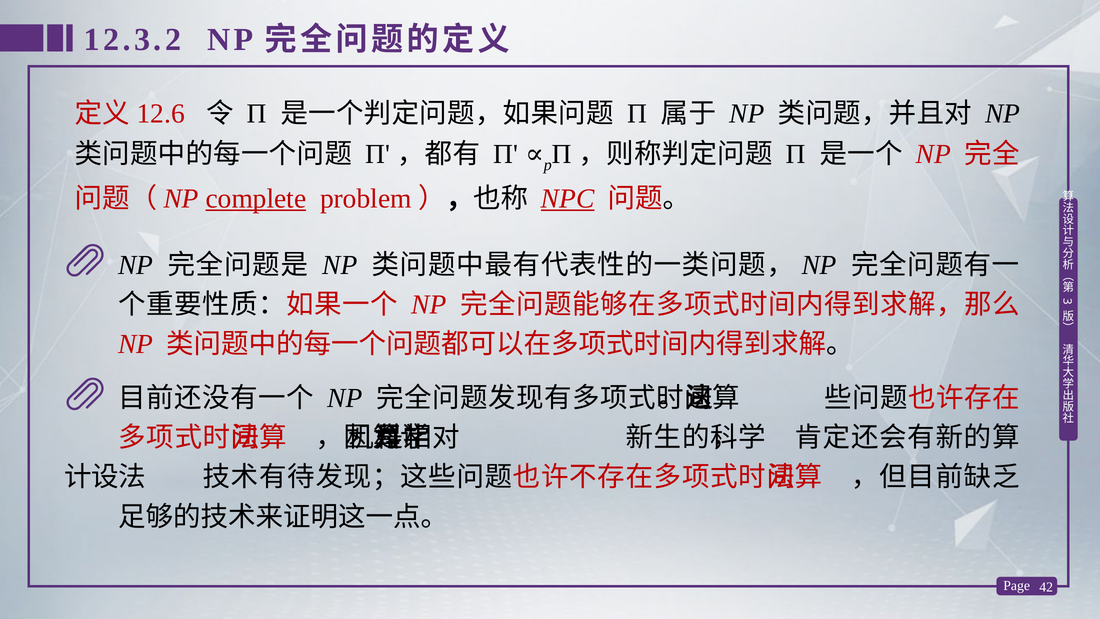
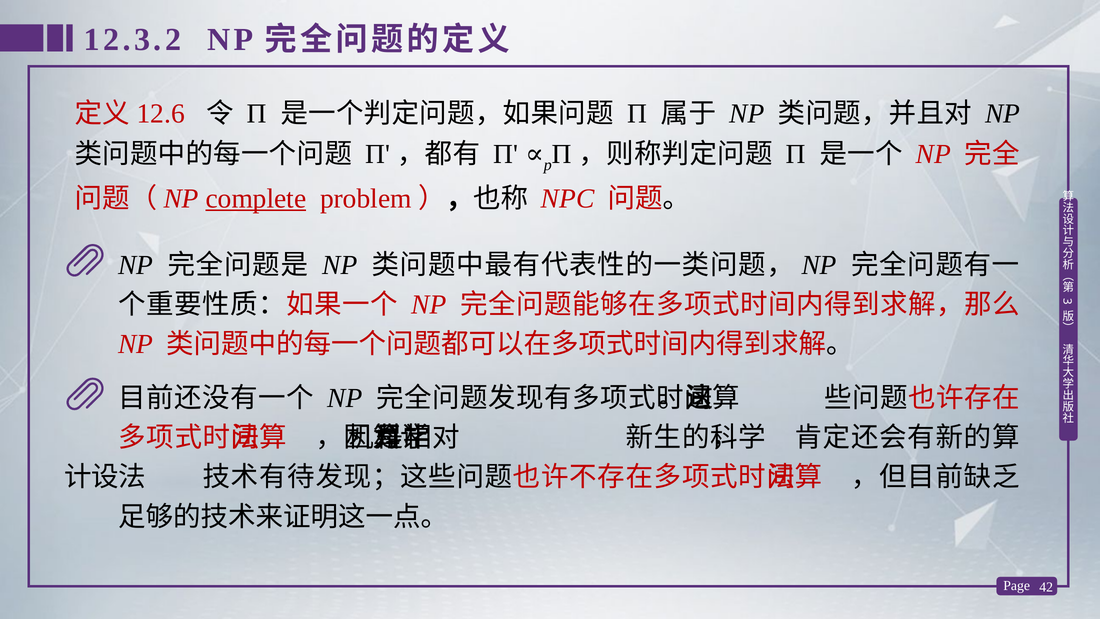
NPC underline: present -> none
